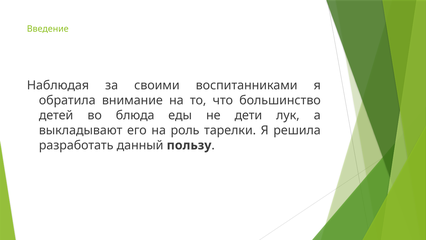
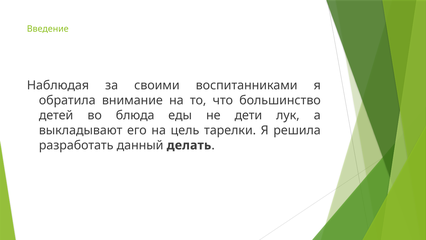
роль: роль -> цель
пользу: пользу -> делать
